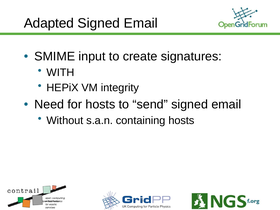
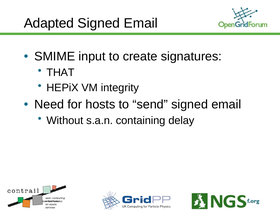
WITH: WITH -> THAT
containing hosts: hosts -> delay
